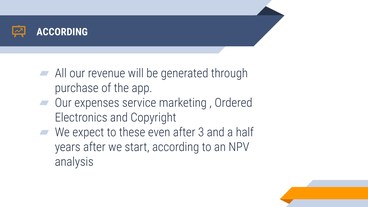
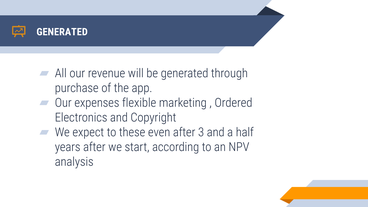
ACCORDING at (62, 32): ACCORDING -> GENERATED
service: service -> flexible
